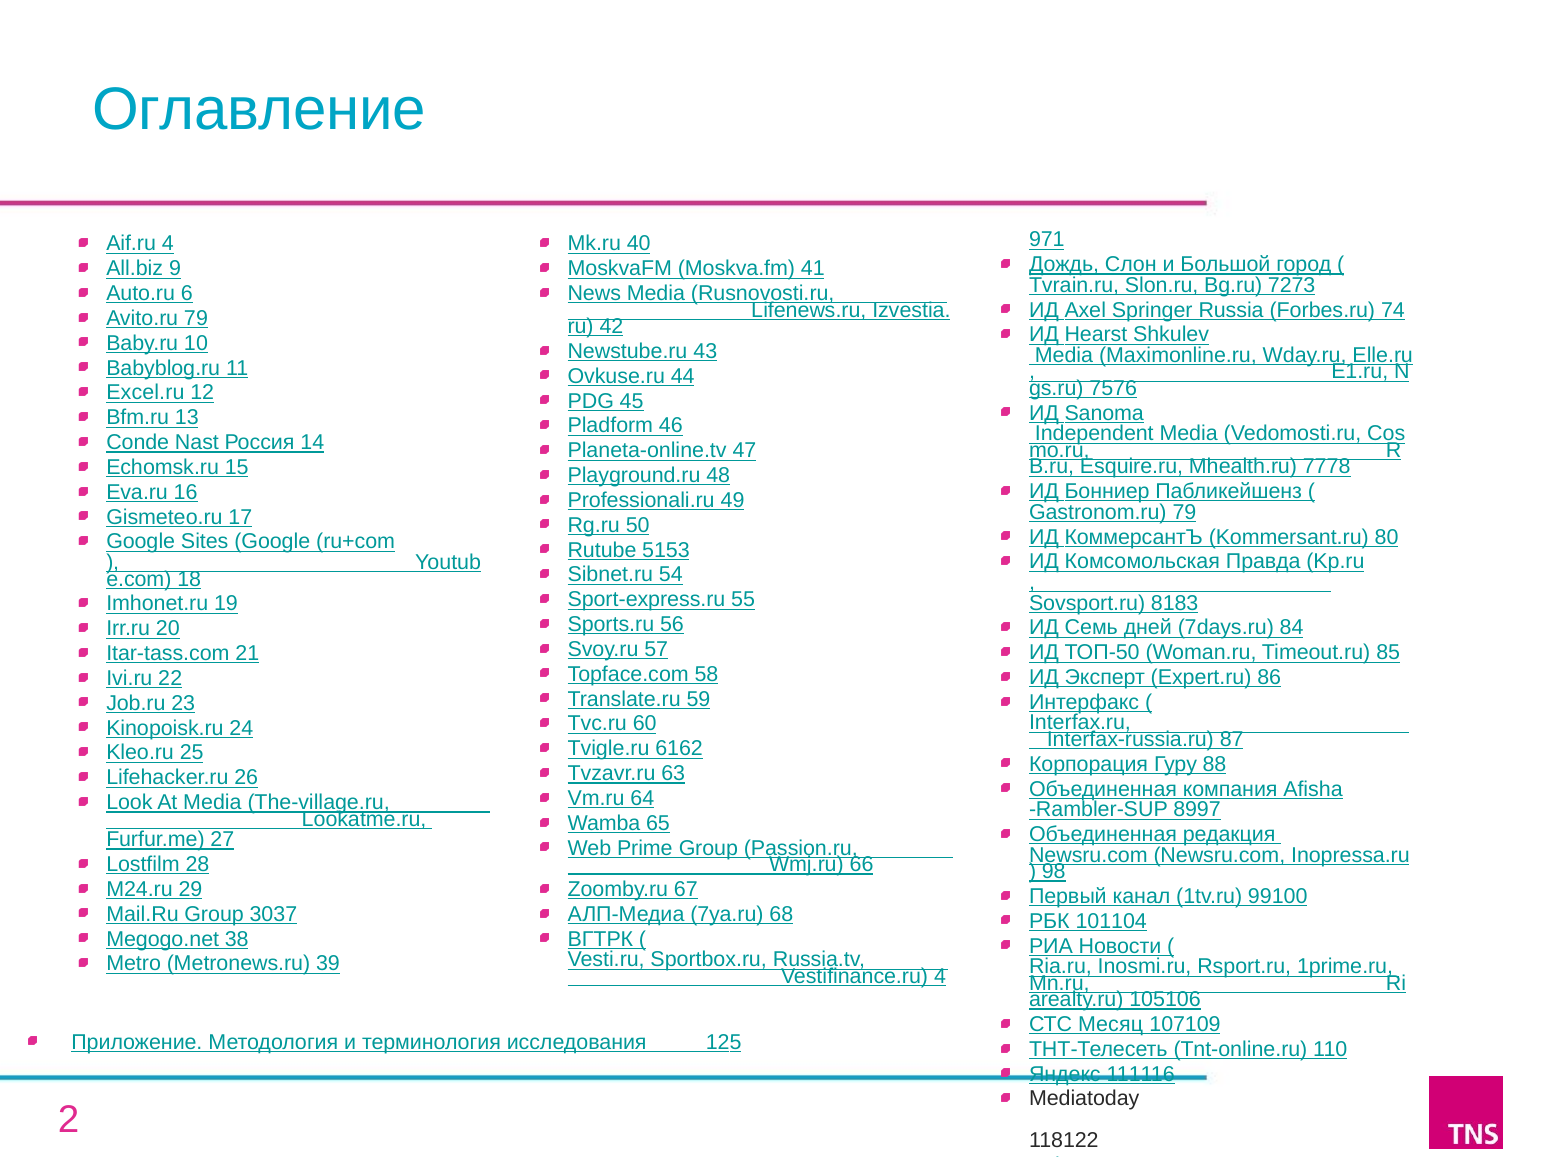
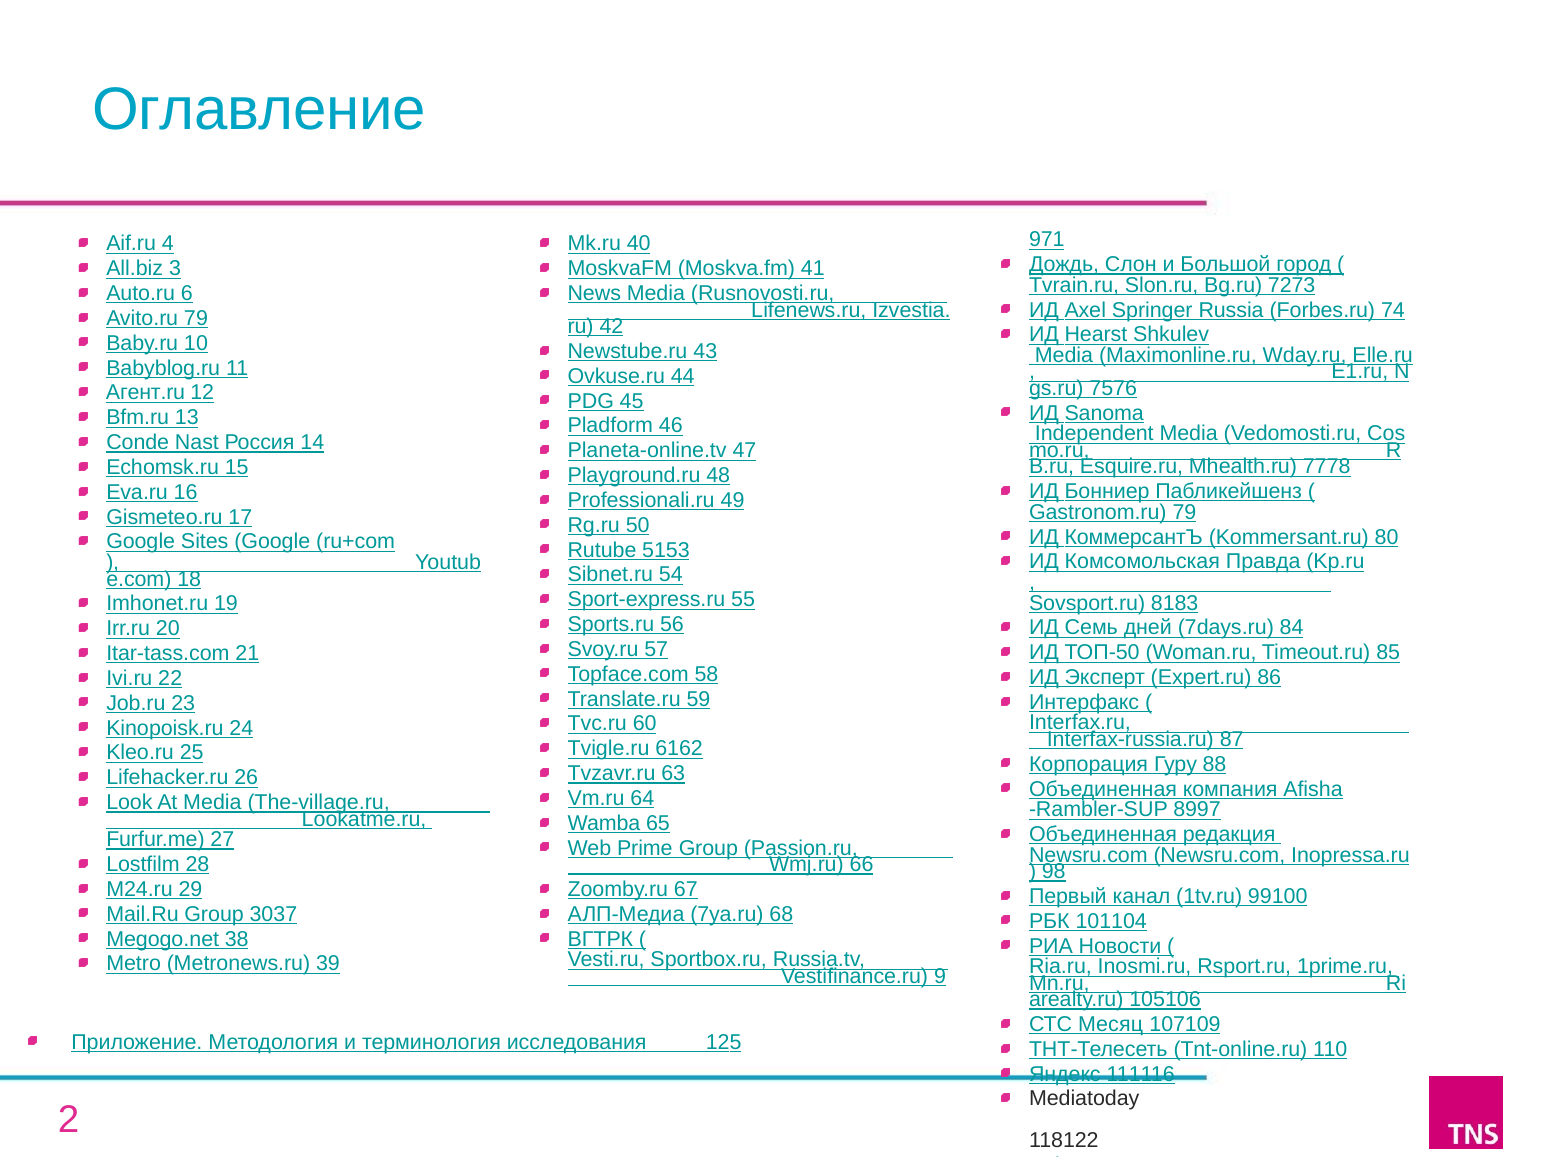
All.biz 9: 9 -> 3
Excel.ru: Excel.ru -> Агент.ru
Vestifinance.ru 4: 4 -> 9
